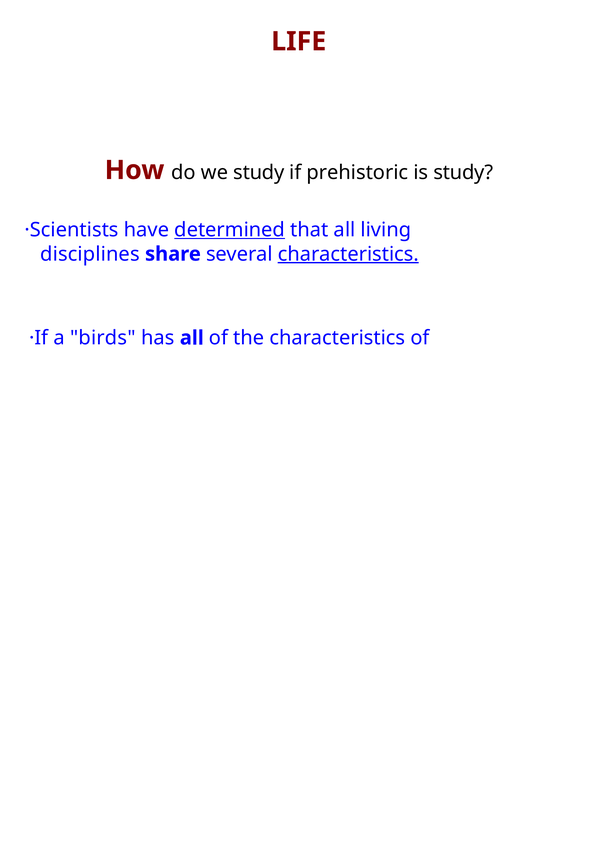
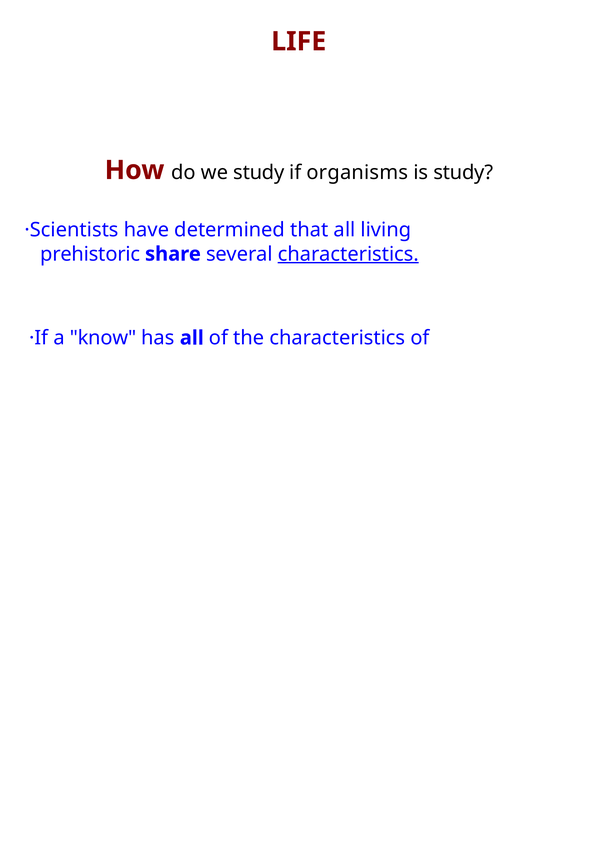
prehistoric: prehistoric -> organisms
determined underline: present -> none
disciplines: disciplines -> prehistoric
birds: birds -> know
